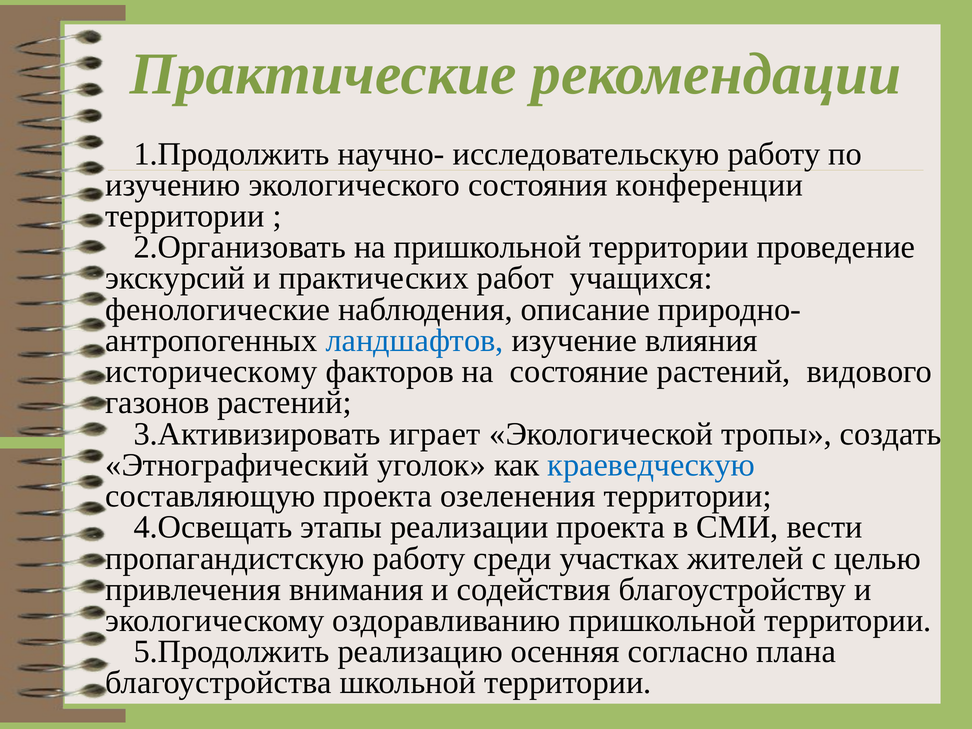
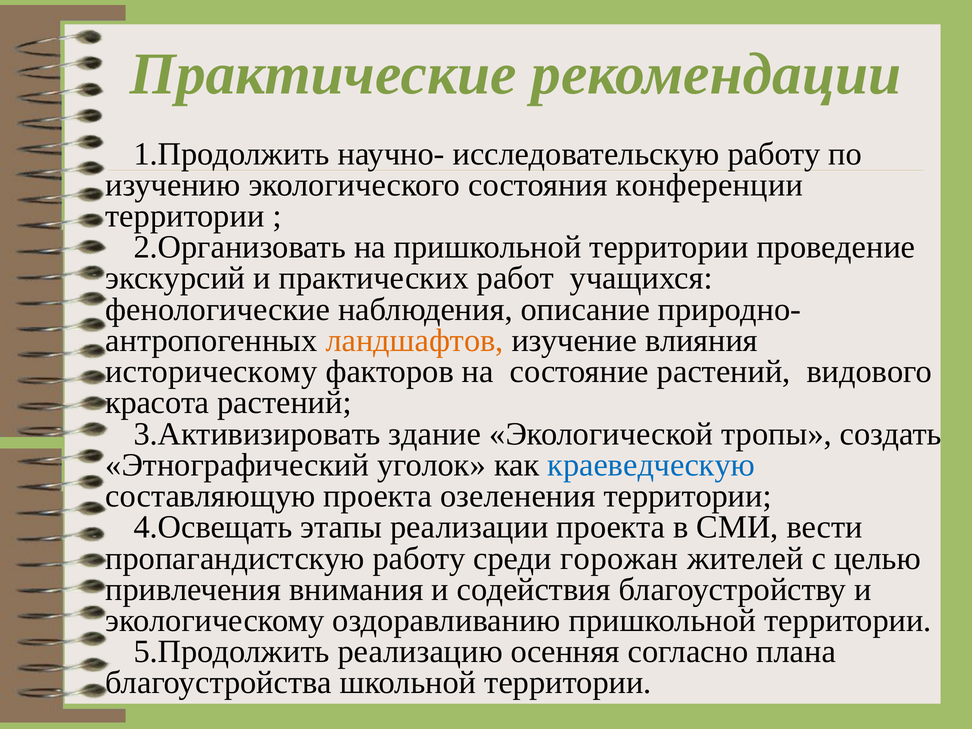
ландшафтов colour: blue -> orange
газонов: газонов -> красота
играет: играет -> здание
участках: участках -> горожан
